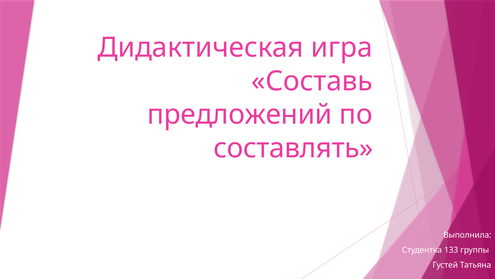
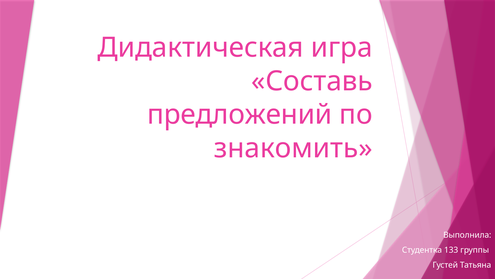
составлять: составлять -> знакомить
